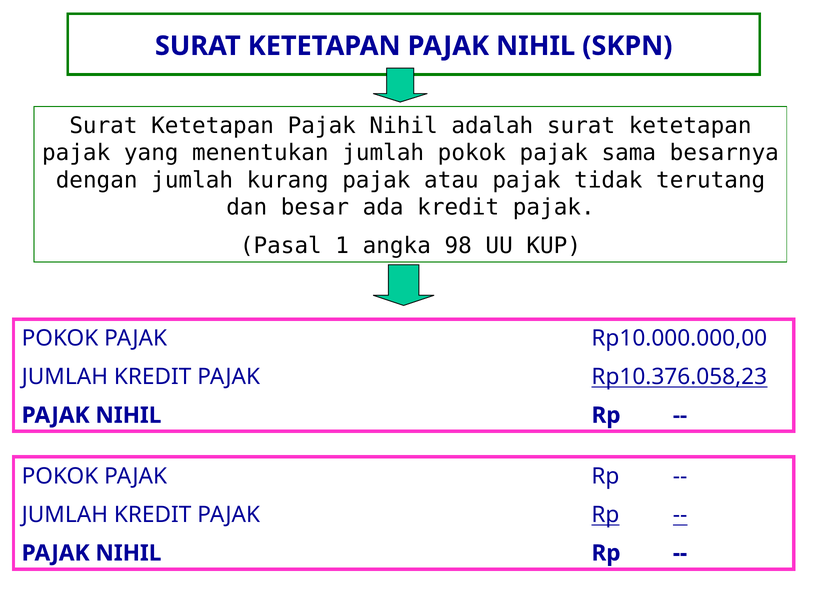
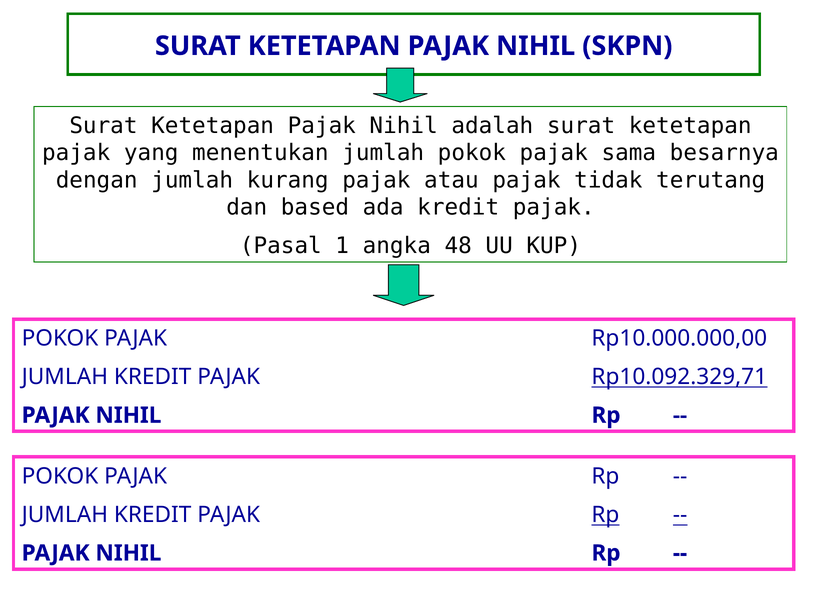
besar: besar -> based
98: 98 -> 48
Rp10.376.058,23: Rp10.376.058,23 -> Rp10.092.329,71
